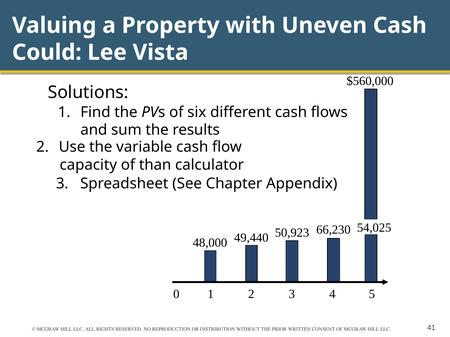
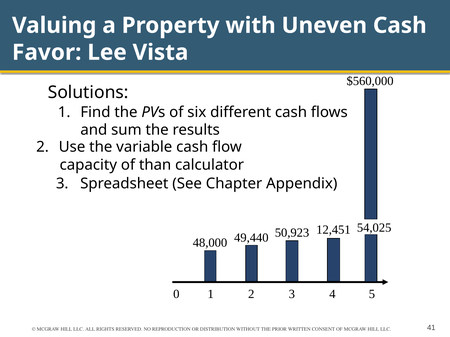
Could: Could -> Favor
66,230: 66,230 -> 12,451
